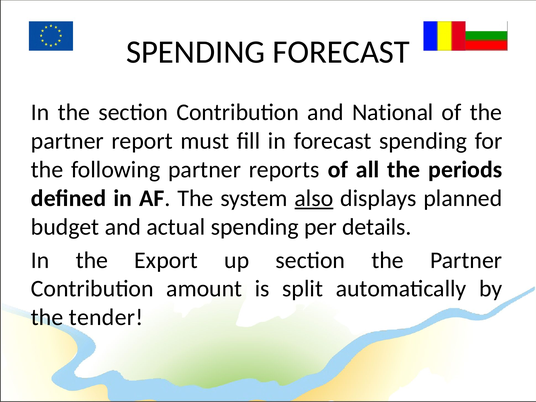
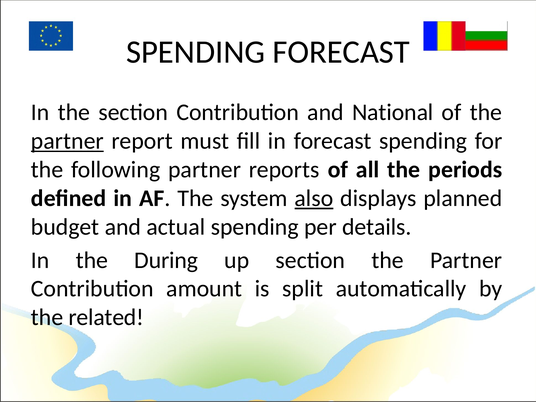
partner at (67, 141) underline: none -> present
Export: Export -> During
tender: tender -> related
